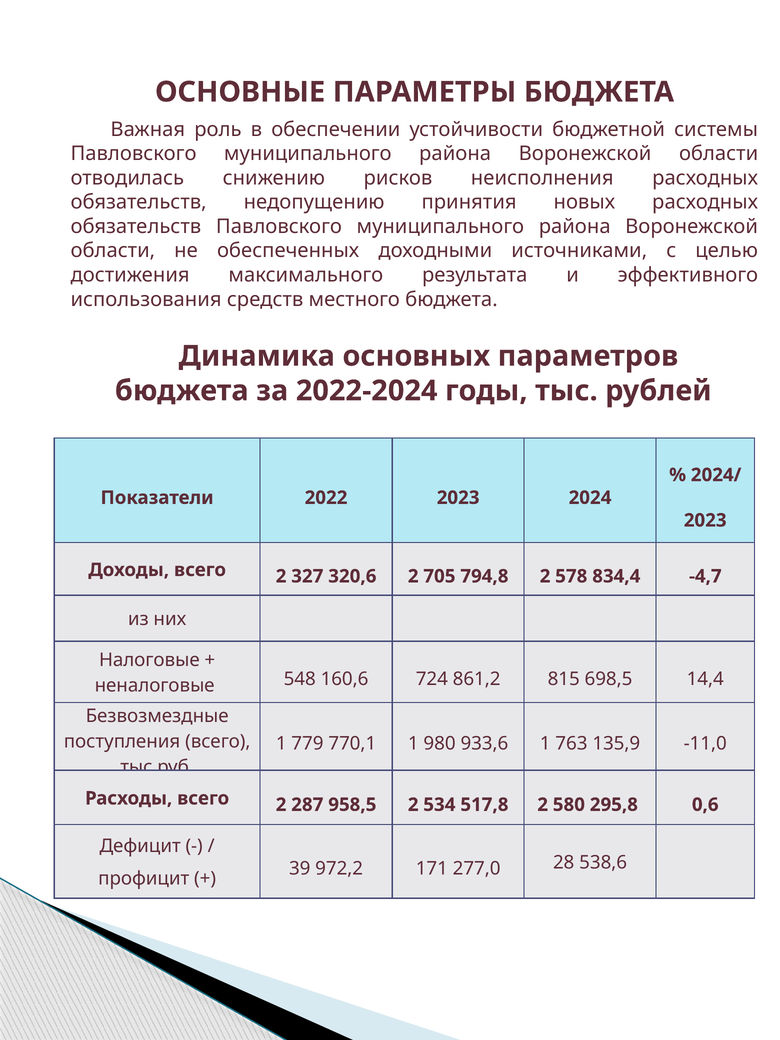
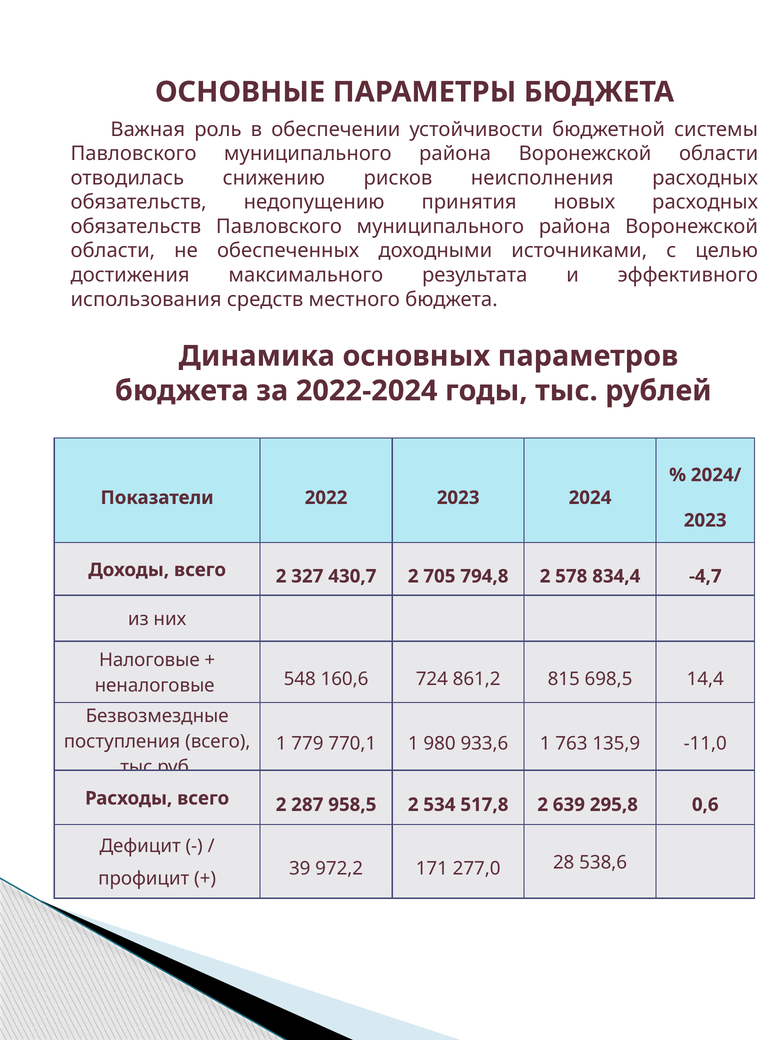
320,6: 320,6 -> 430,7
580: 580 -> 639
